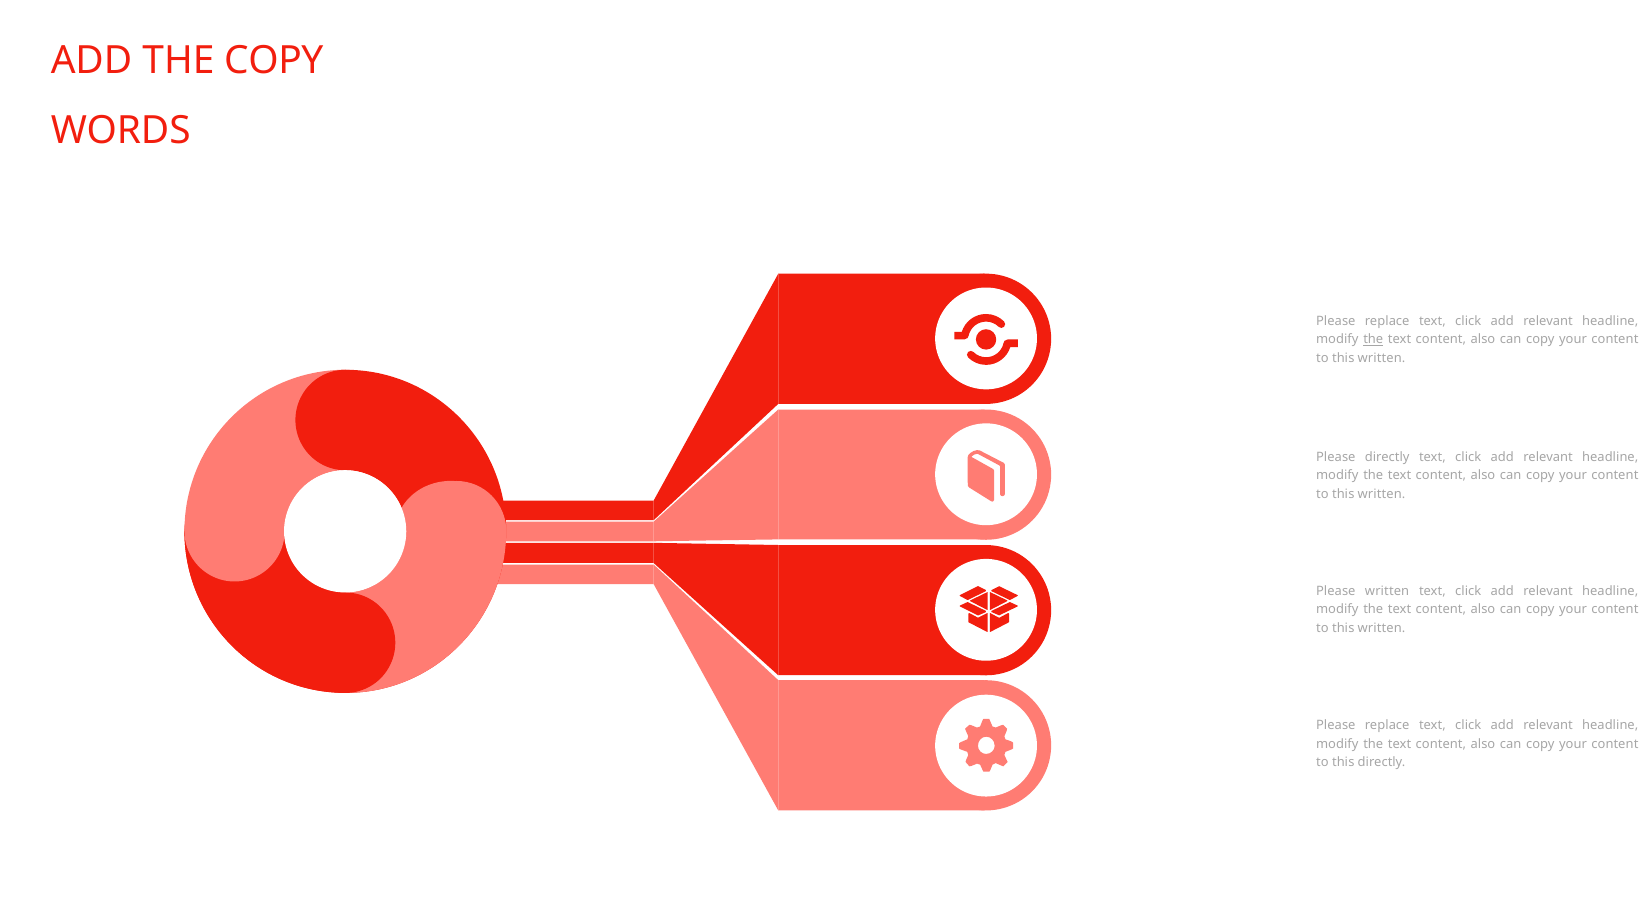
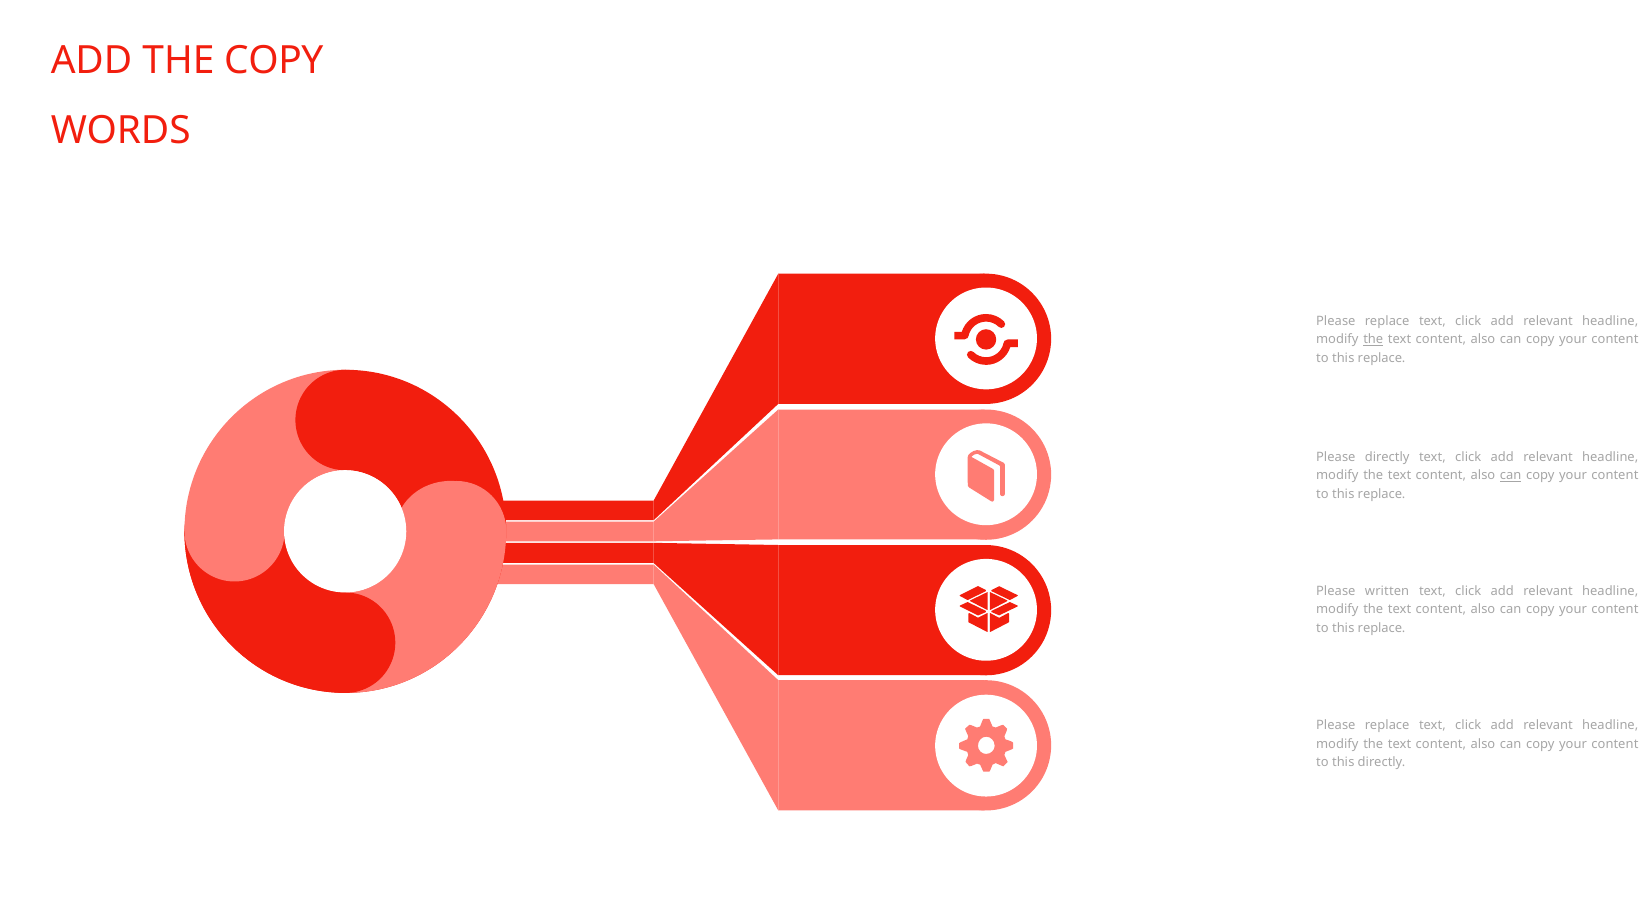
written at (1382, 358): written -> replace
can at (1511, 475) underline: none -> present
written at (1382, 494): written -> replace
written at (1382, 628): written -> replace
